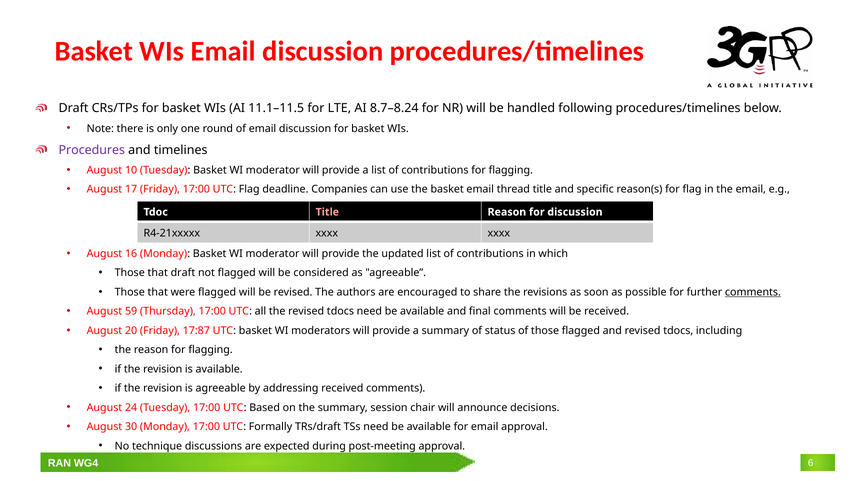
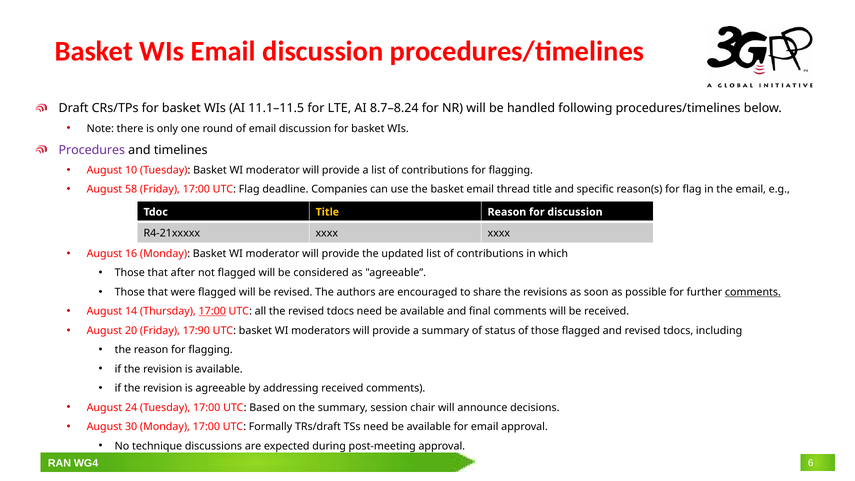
17: 17 -> 58
Title at (327, 212) colour: pink -> yellow
that draft: draft -> after
59: 59 -> 14
17:00 at (212, 311) underline: none -> present
17:87: 17:87 -> 17:90
